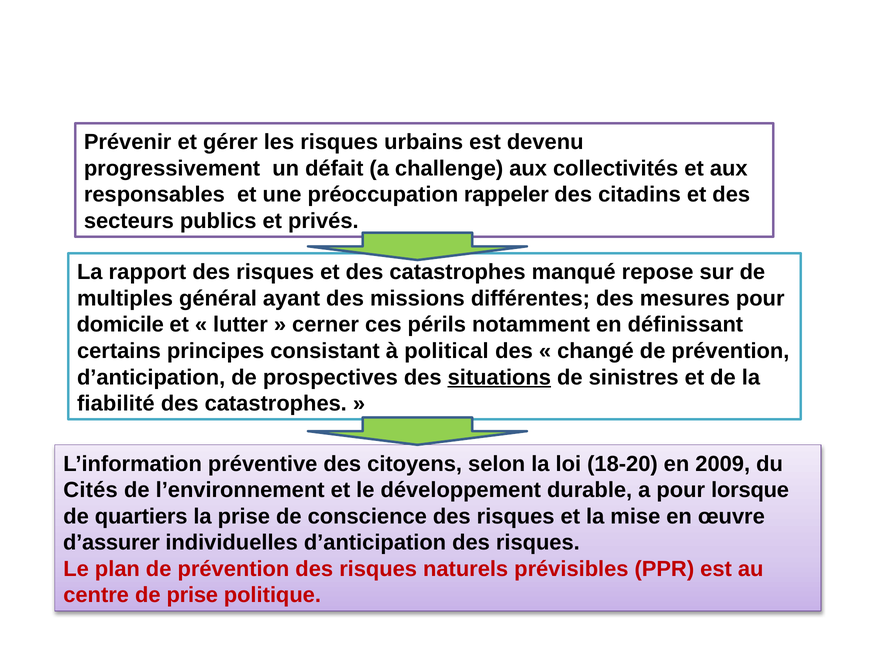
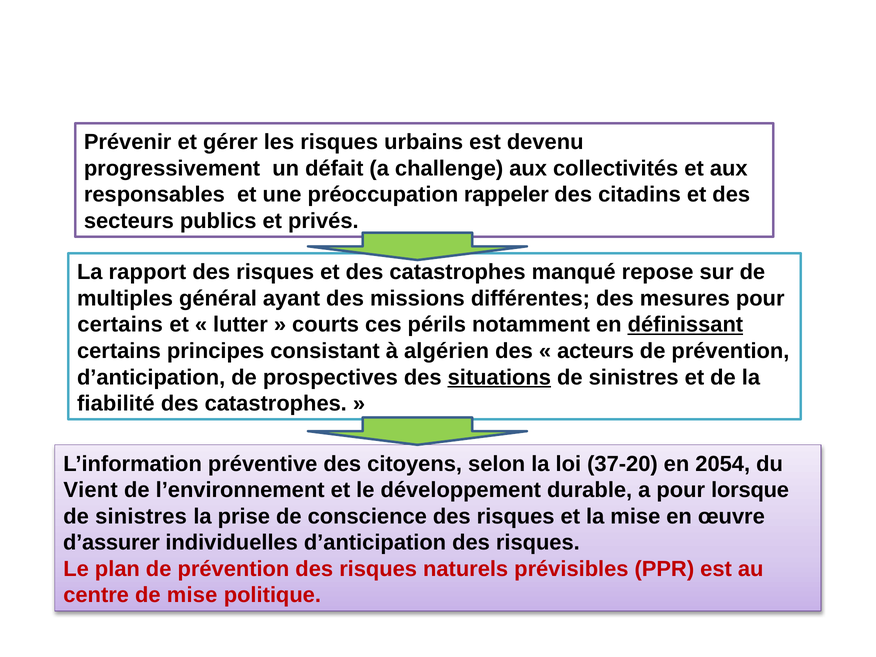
domicile at (120, 325): domicile -> certains
cerner: cerner -> courts
définissant underline: none -> present
political: political -> algérien
changé: changé -> acteurs
18-20: 18-20 -> 37-20
2009: 2009 -> 2054
Cités: Cités -> Vient
quartiers at (141, 516): quartiers -> sinistres
de prise: prise -> mise
